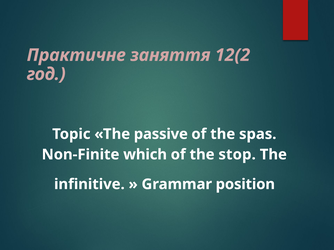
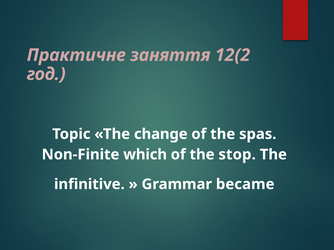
passive: passive -> change
position: position -> became
